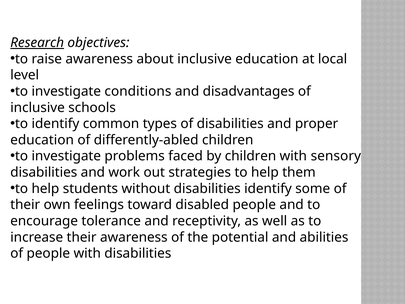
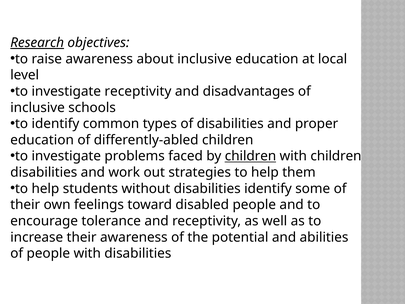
investigate conditions: conditions -> receptivity
children at (251, 156) underline: none -> present
with sensory: sensory -> children
